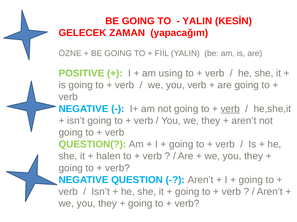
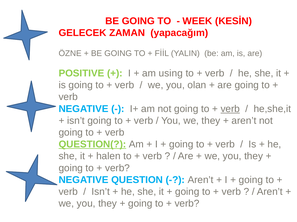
YALIN at (197, 21): YALIN -> WEEK
you verb: verb -> olan
QUESTION( underline: none -> present
